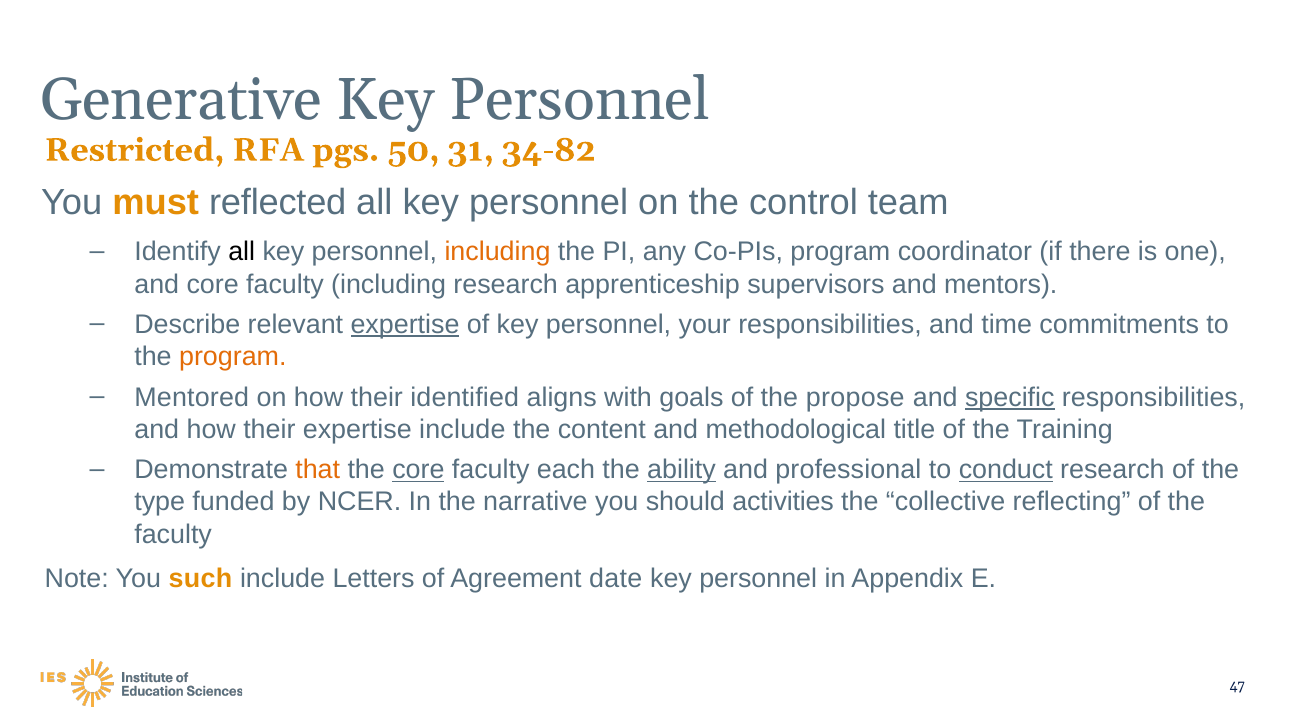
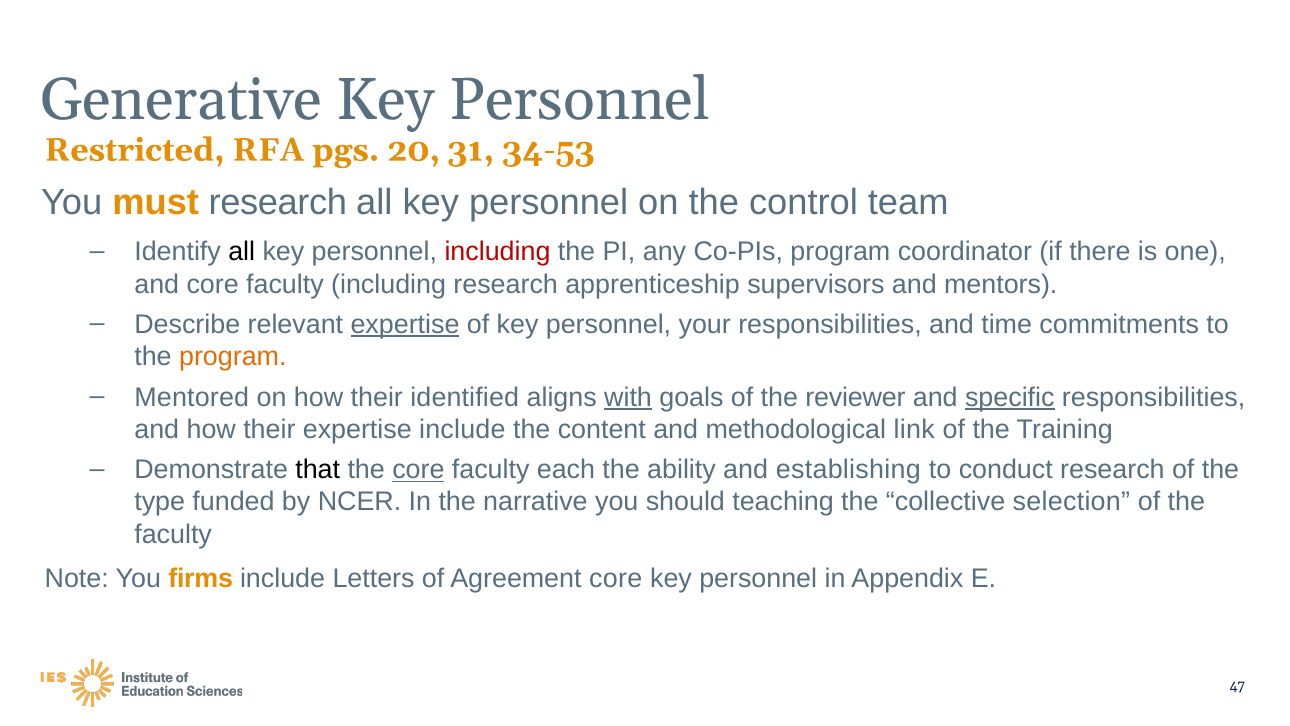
50: 50 -> 20
34-82: 34-82 -> 34-53
must reflected: reflected -> research
including at (497, 252) colour: orange -> red
with underline: none -> present
propose: propose -> reviewer
title: title -> link
that colour: orange -> black
ability underline: present -> none
professional: professional -> establishing
conduct underline: present -> none
activities: activities -> teaching
reflecting: reflecting -> selection
such: such -> firms
Agreement date: date -> core
